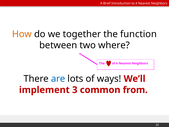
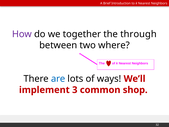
How colour: orange -> purple
function: function -> through
from: from -> shop
